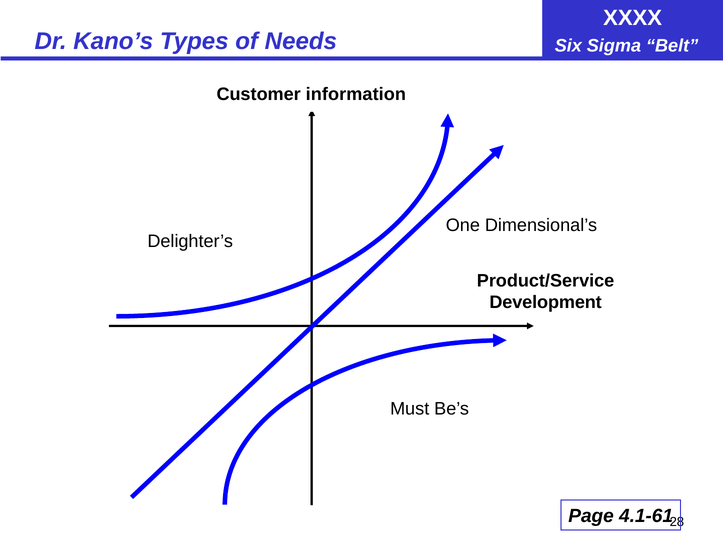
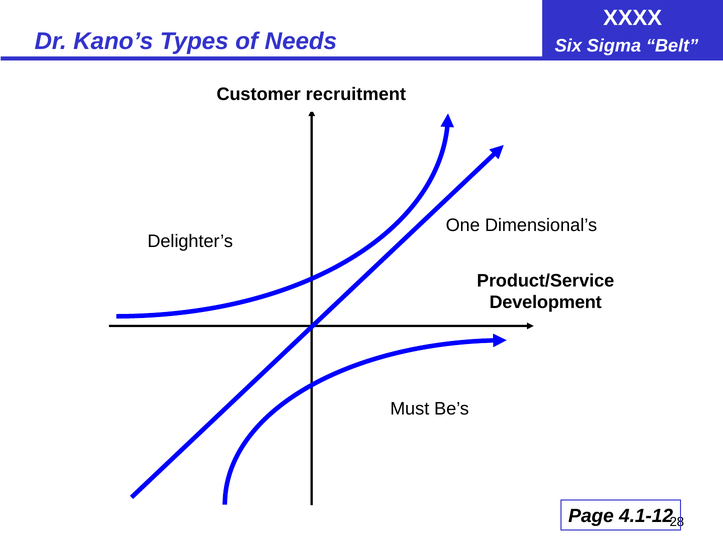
information: information -> recruitment
4.1-61: 4.1-61 -> 4.1-12
